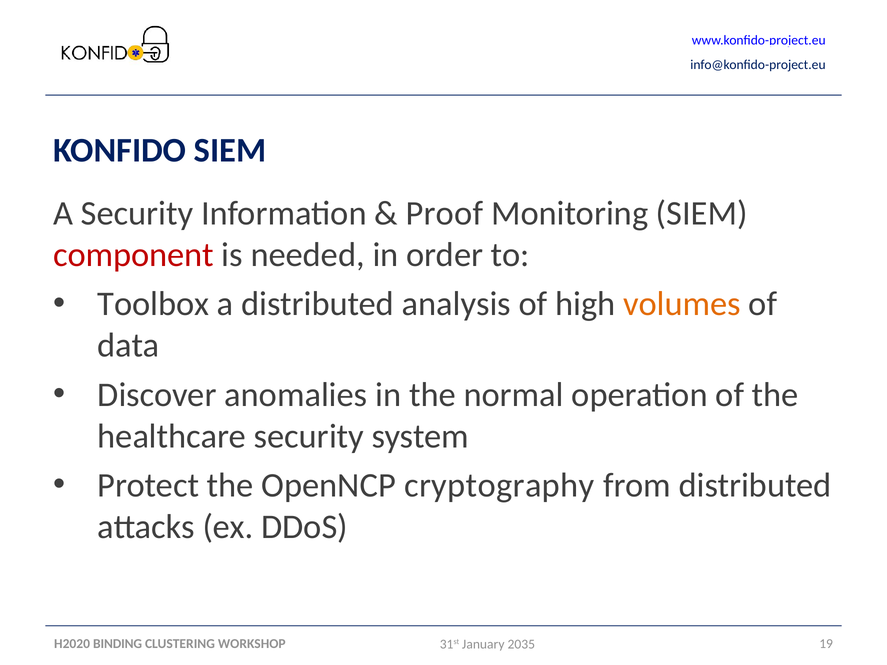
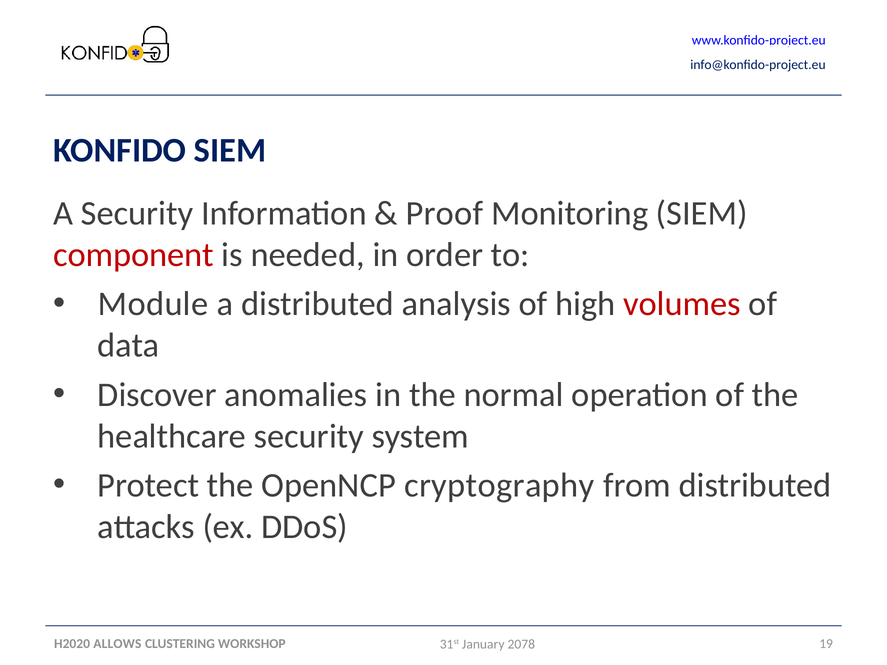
Toolbox: Toolbox -> Module
volumes colour: orange -> red
BINDING: BINDING -> ALLOWS
2035: 2035 -> 2078
